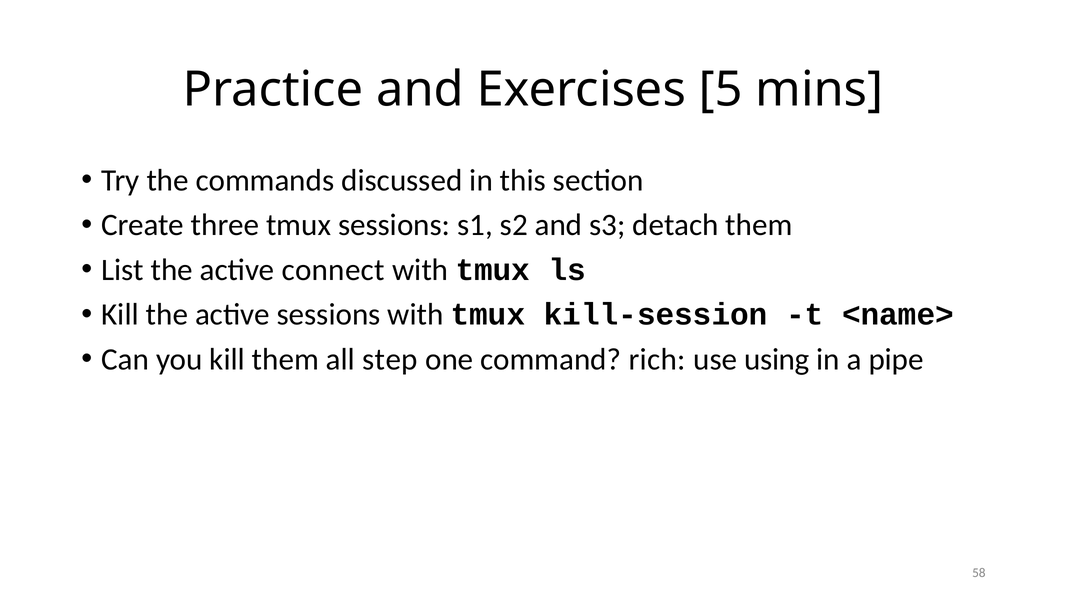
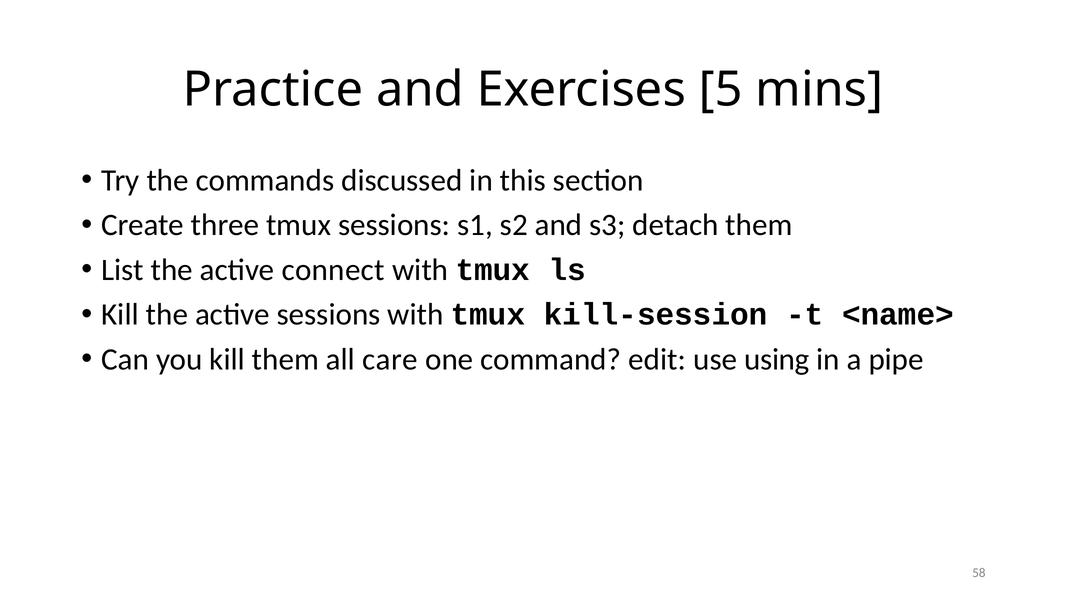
step: step -> care
rich: rich -> edit
